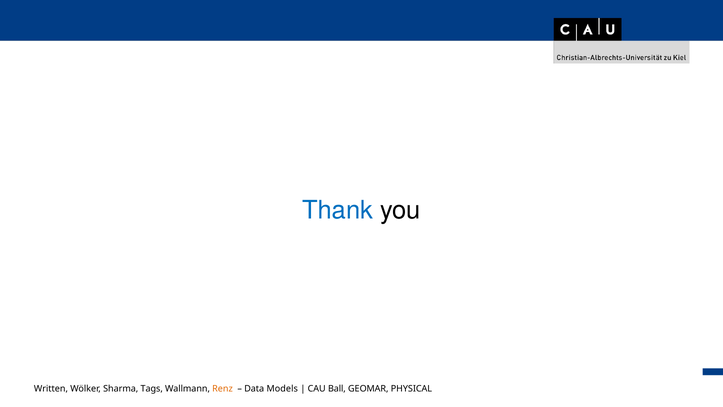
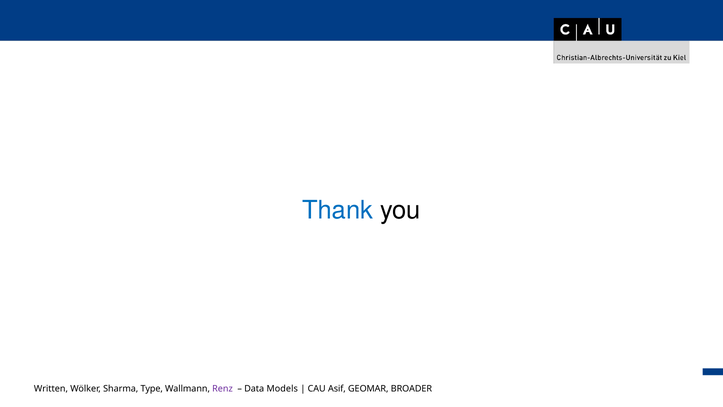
Tags: Tags -> Type
Renz colour: orange -> purple
Ball: Ball -> Asif
PHYSICAL: PHYSICAL -> BROADER
